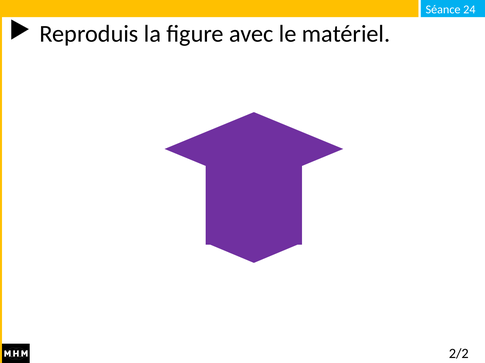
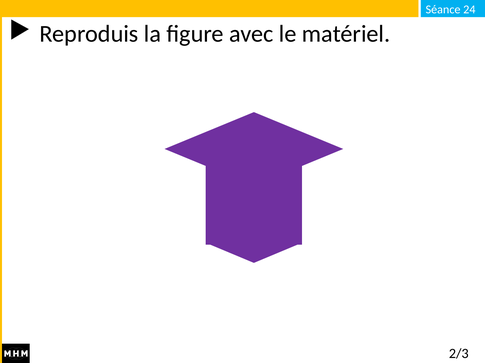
2/2: 2/2 -> 2/3
